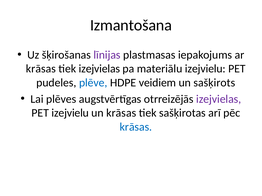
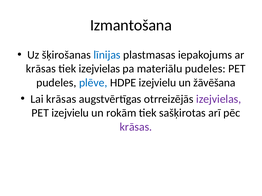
līnijas colour: purple -> blue
materiālu izejvielu: izejvielu -> pudeles
HDPE veidiem: veidiem -> izejvielu
sašķirots: sašķirots -> žāvēšana
Lai plēves: plēves -> krāsas
un krāsas: krāsas -> rokām
krāsas at (136, 127) colour: blue -> purple
